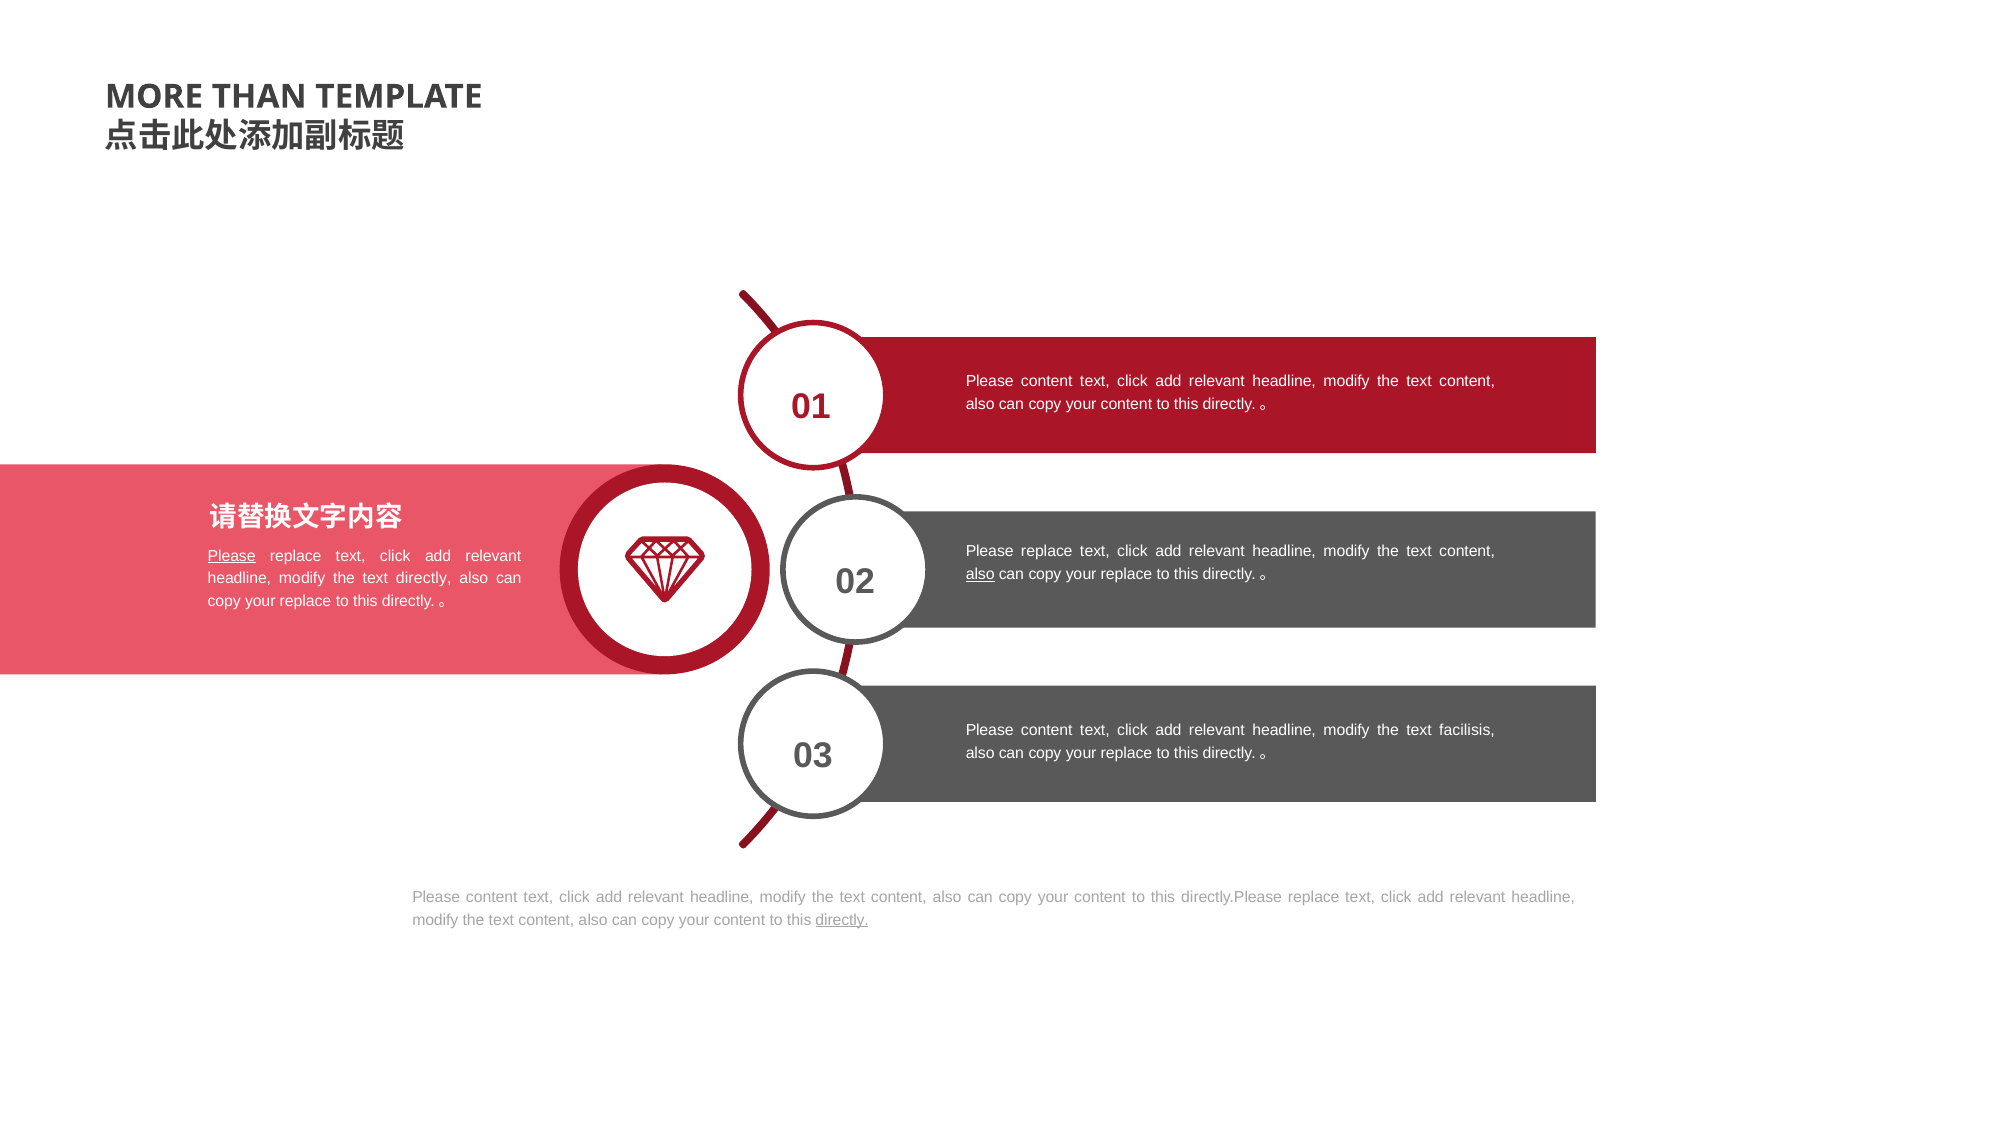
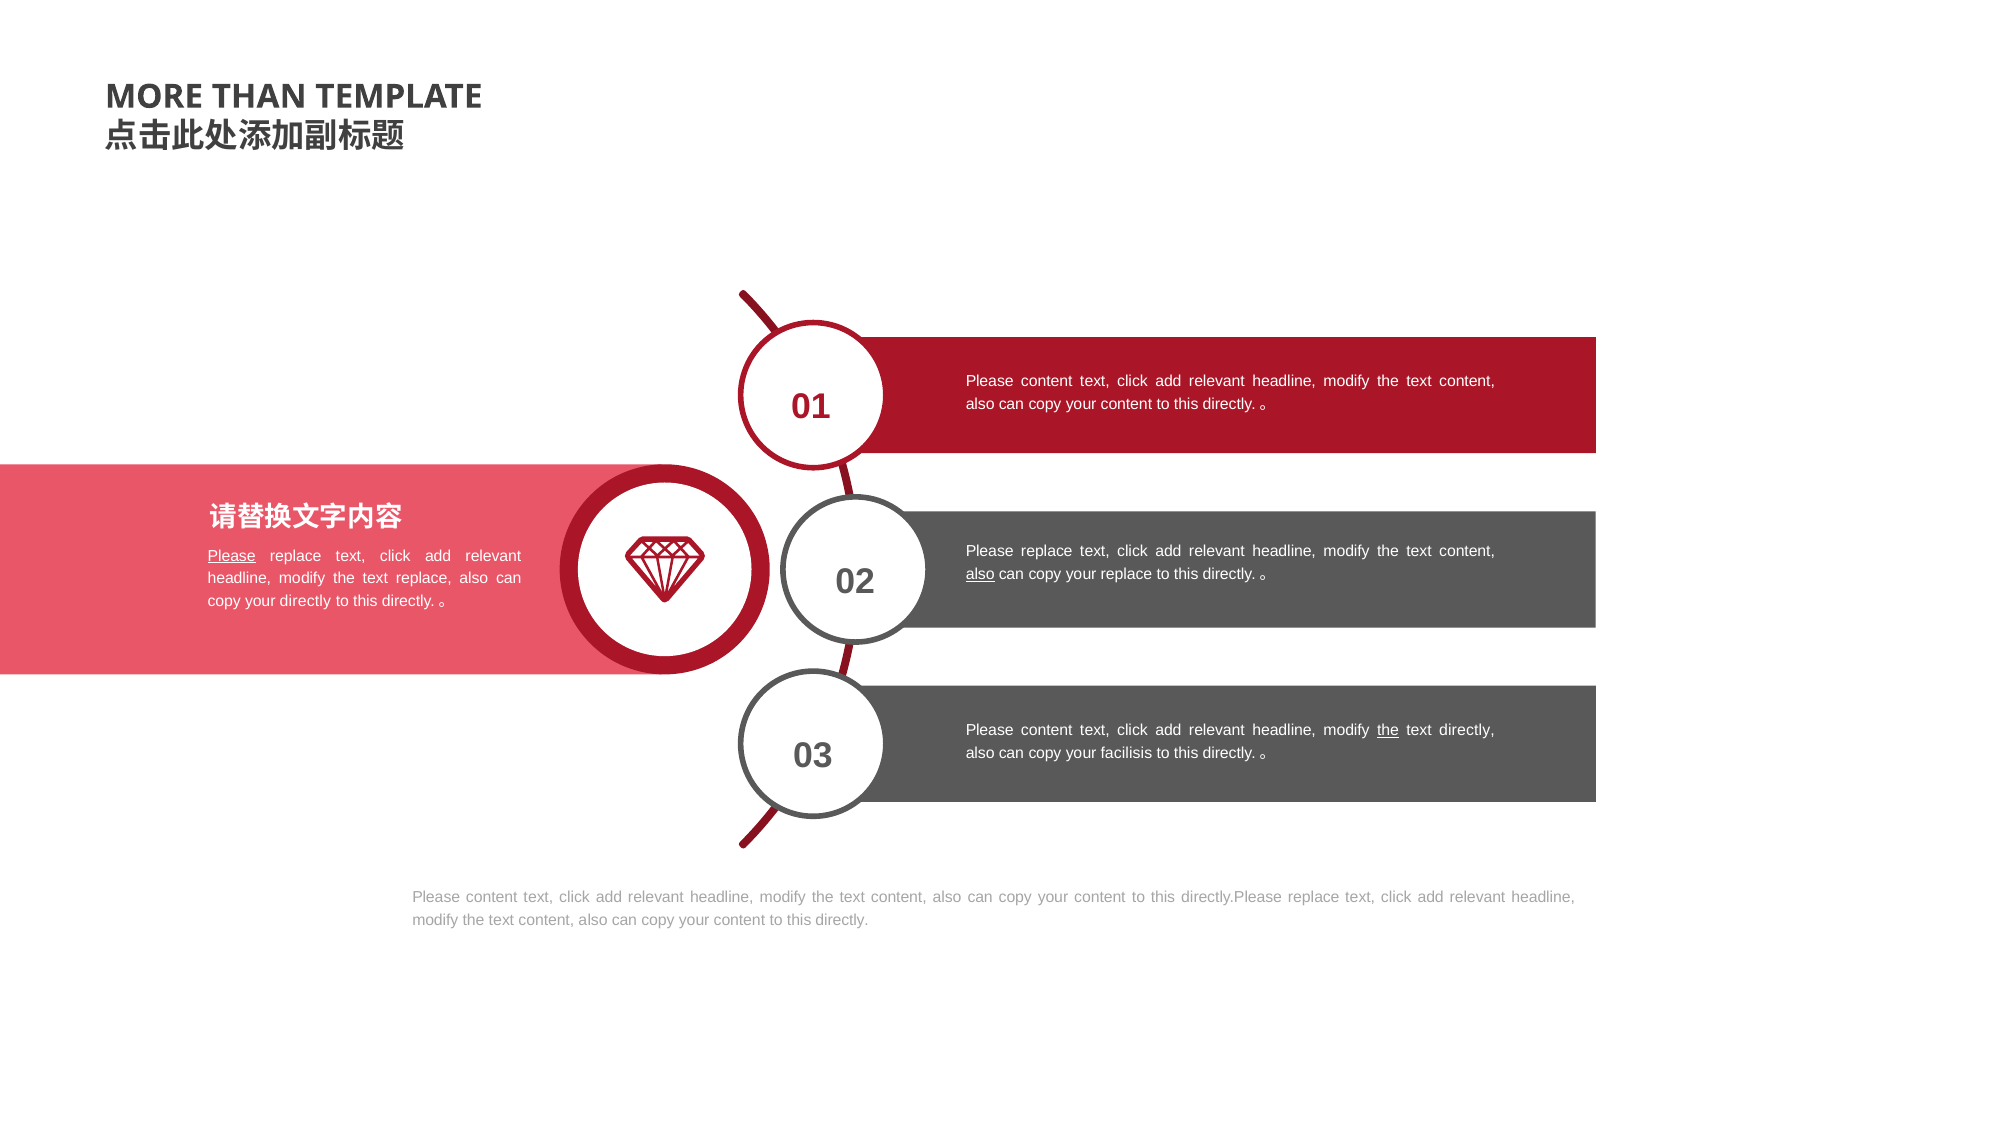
text directly: directly -> replace
replace at (305, 601): replace -> directly
the at (1388, 730) underline: none -> present
text facilisis: facilisis -> directly
replace at (1126, 753): replace -> facilisis
directly at (842, 920) underline: present -> none
